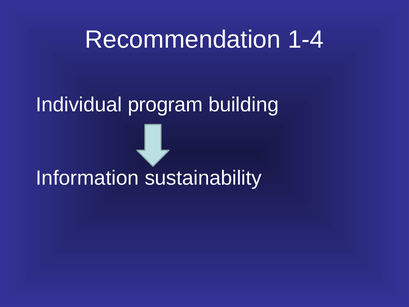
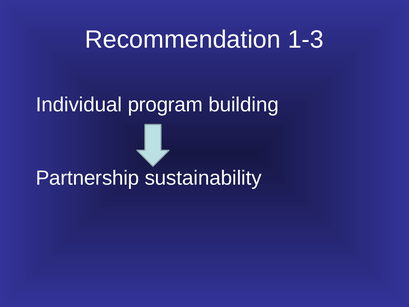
1-4: 1-4 -> 1-3
Information: Information -> Partnership
